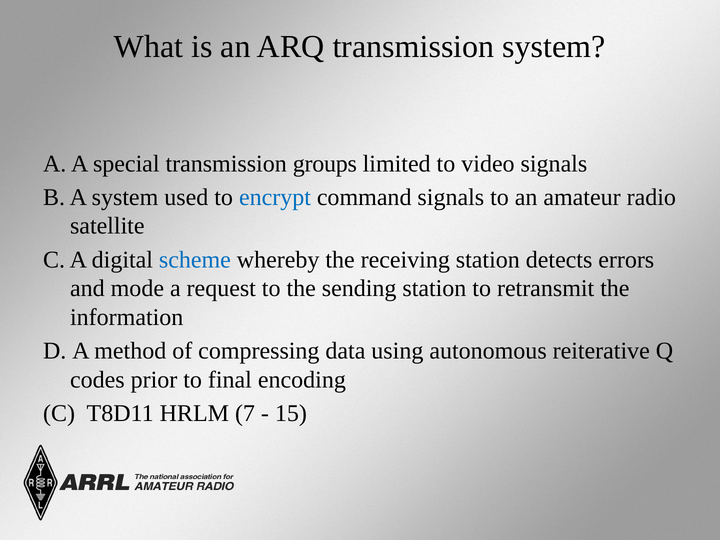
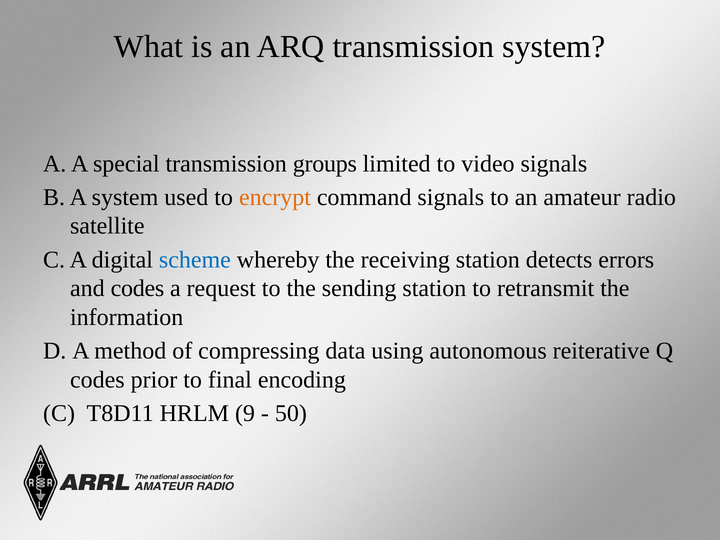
encrypt colour: blue -> orange
and mode: mode -> codes
7: 7 -> 9
15: 15 -> 50
